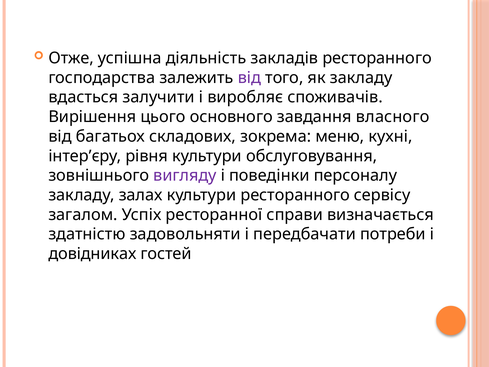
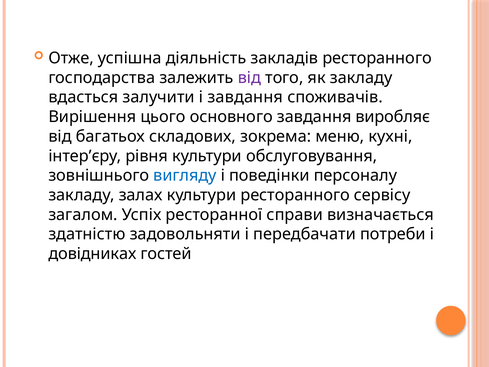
і виробляє: виробляє -> завдання
власного: власного -> виробляє
вигляду colour: purple -> blue
